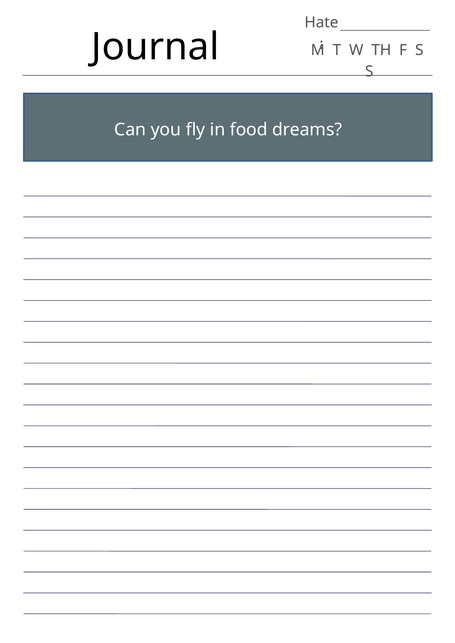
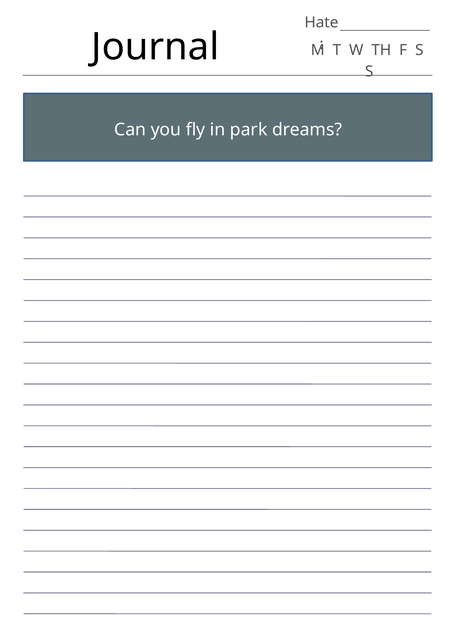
food: food -> park
